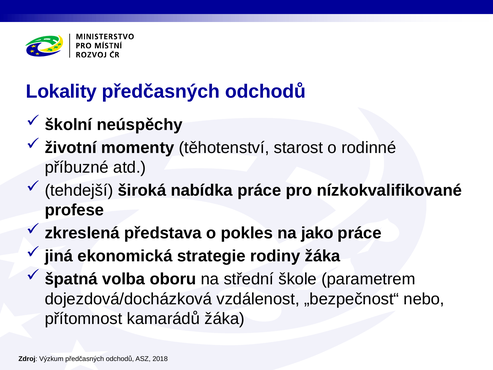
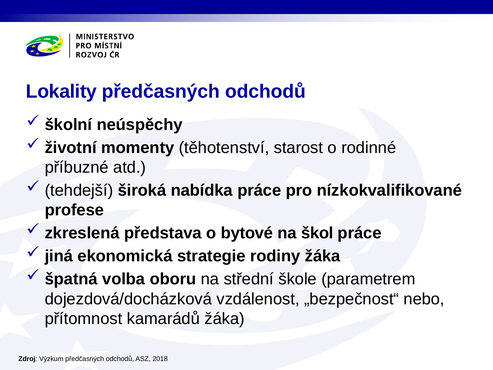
pokles: pokles -> bytové
jako: jako -> škol
